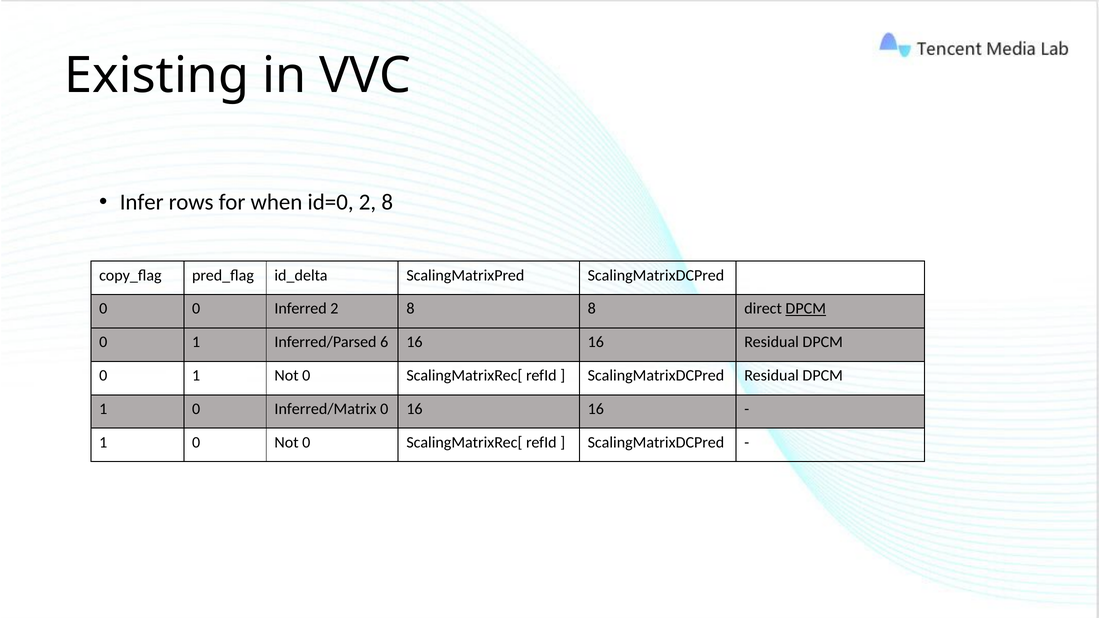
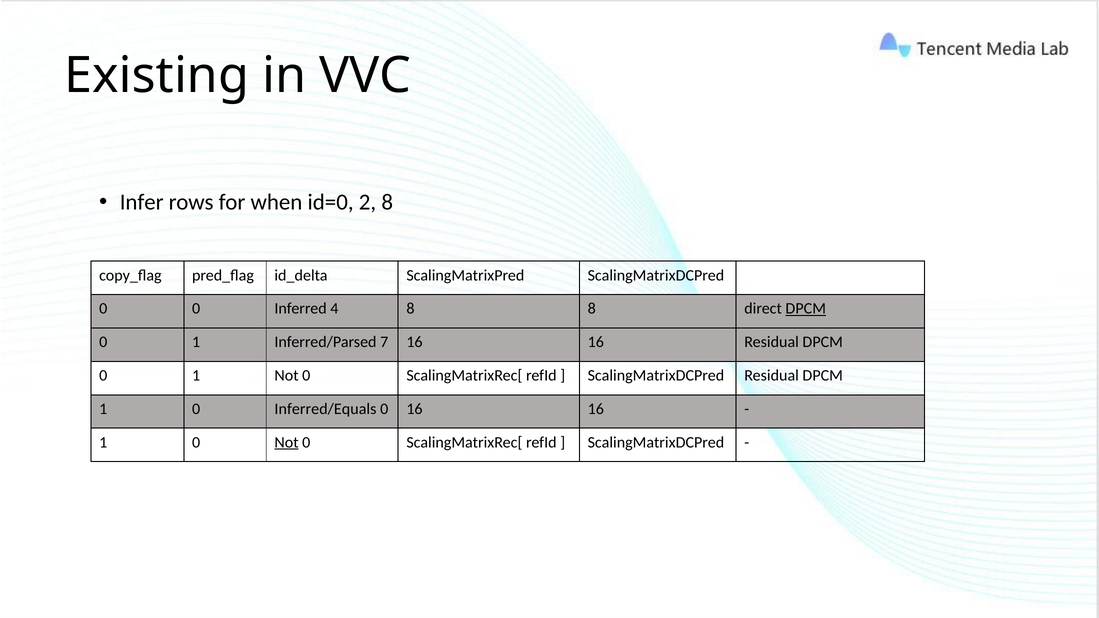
Inferred 2: 2 -> 4
6: 6 -> 7
Inferred/Matrix: Inferred/Matrix -> Inferred/Equals
Not at (287, 442) underline: none -> present
